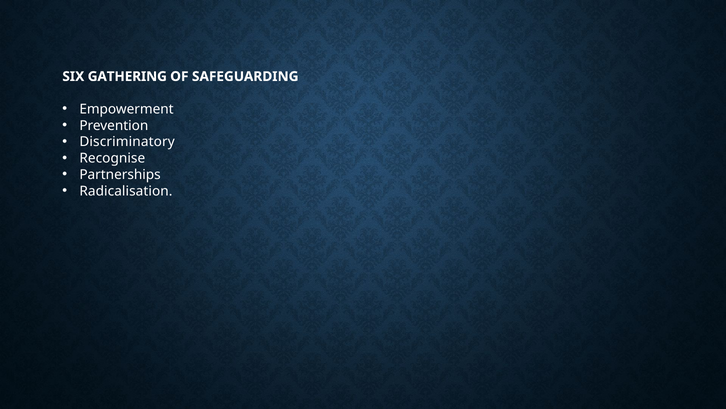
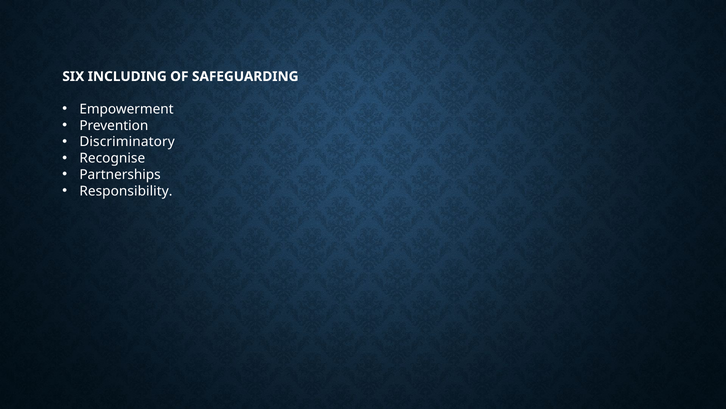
GATHERING: GATHERING -> INCLUDING
Radicalisation: Radicalisation -> Responsibility
